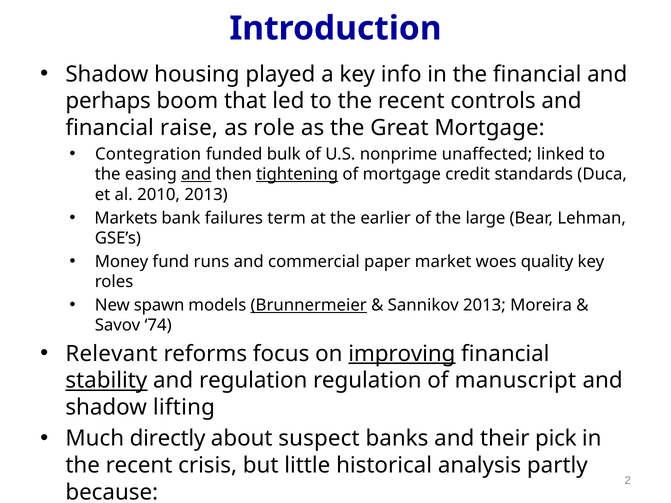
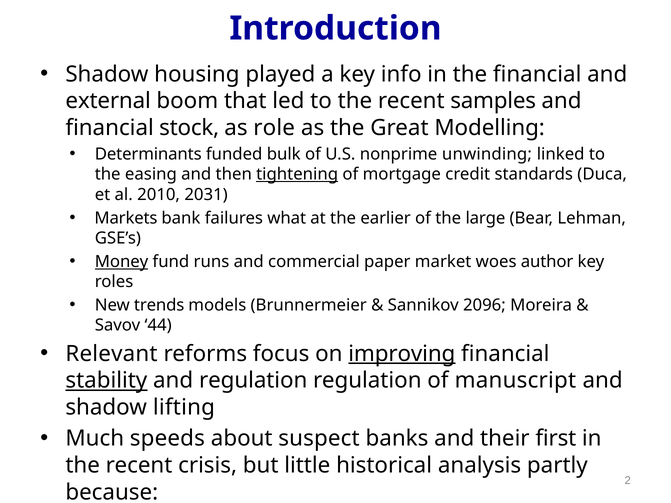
perhaps: perhaps -> external
controls: controls -> samples
raise: raise -> stock
Great Mortgage: Mortgage -> Modelling
Contegration: Contegration -> Determinants
unaffected: unaffected -> unwinding
and at (196, 175) underline: present -> none
2010 2013: 2013 -> 2031
failures term: term -> what
Money underline: none -> present
quality: quality -> author
spawn: spawn -> trends
Brunnermeier underline: present -> none
Sannikov 2013: 2013 -> 2096
74: 74 -> 44
directly: directly -> speeds
pick: pick -> first
